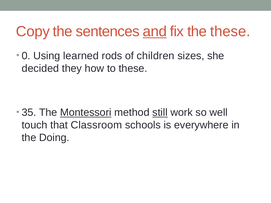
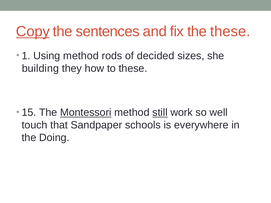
Copy underline: none -> present
and underline: present -> none
0: 0 -> 1
Using learned: learned -> method
children: children -> decided
decided: decided -> building
35: 35 -> 15
Classroom: Classroom -> Sandpaper
